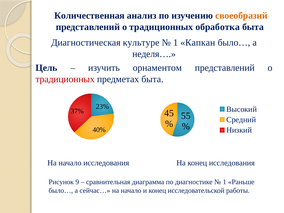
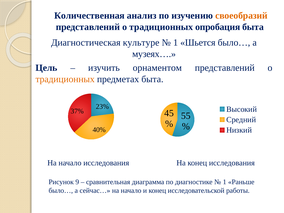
обработка: обработка -> опробация
Капкан: Капкан -> Шьется
неделя…: неделя… -> музеях…
традиционных at (65, 79) colour: red -> orange
